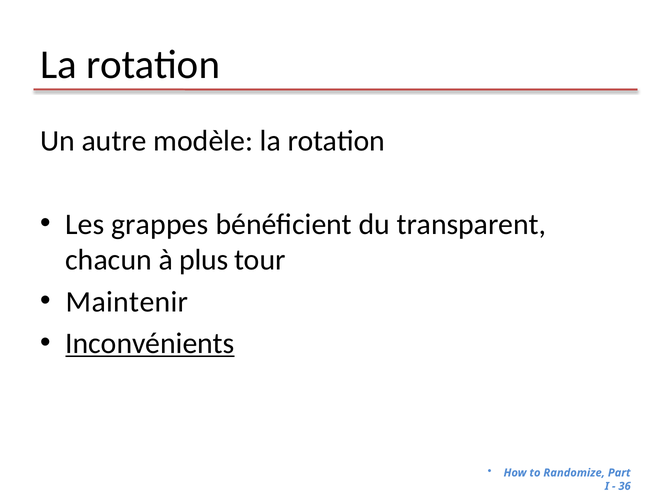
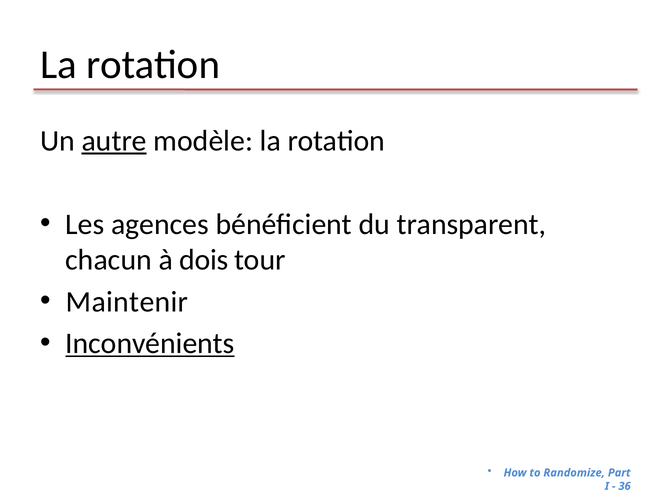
autre underline: none -> present
grappes: grappes -> agences
plus: plus -> dois
